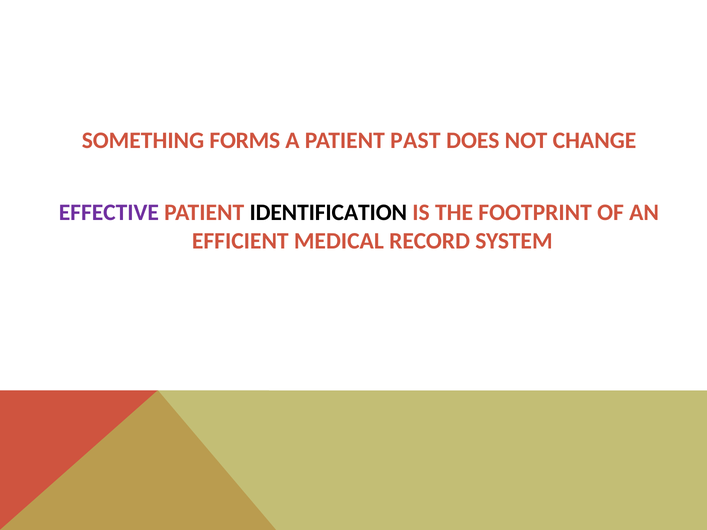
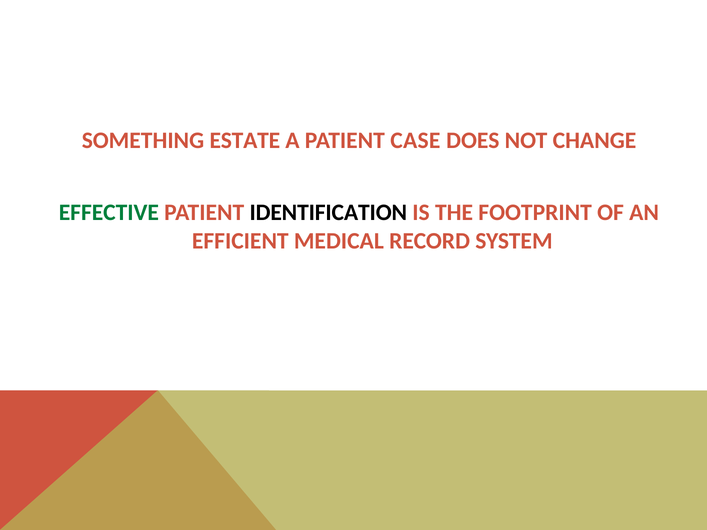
FORMS: FORMS -> ESTATE
PAST: PAST -> CASE
EFFECTIVE colour: purple -> green
